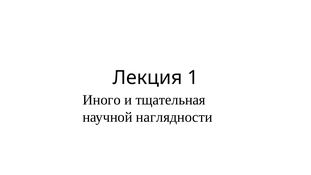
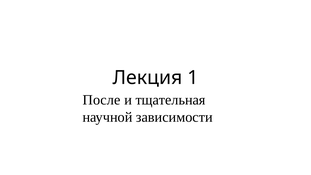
Иного: Иного -> После
наглядности: наглядности -> зависимости
